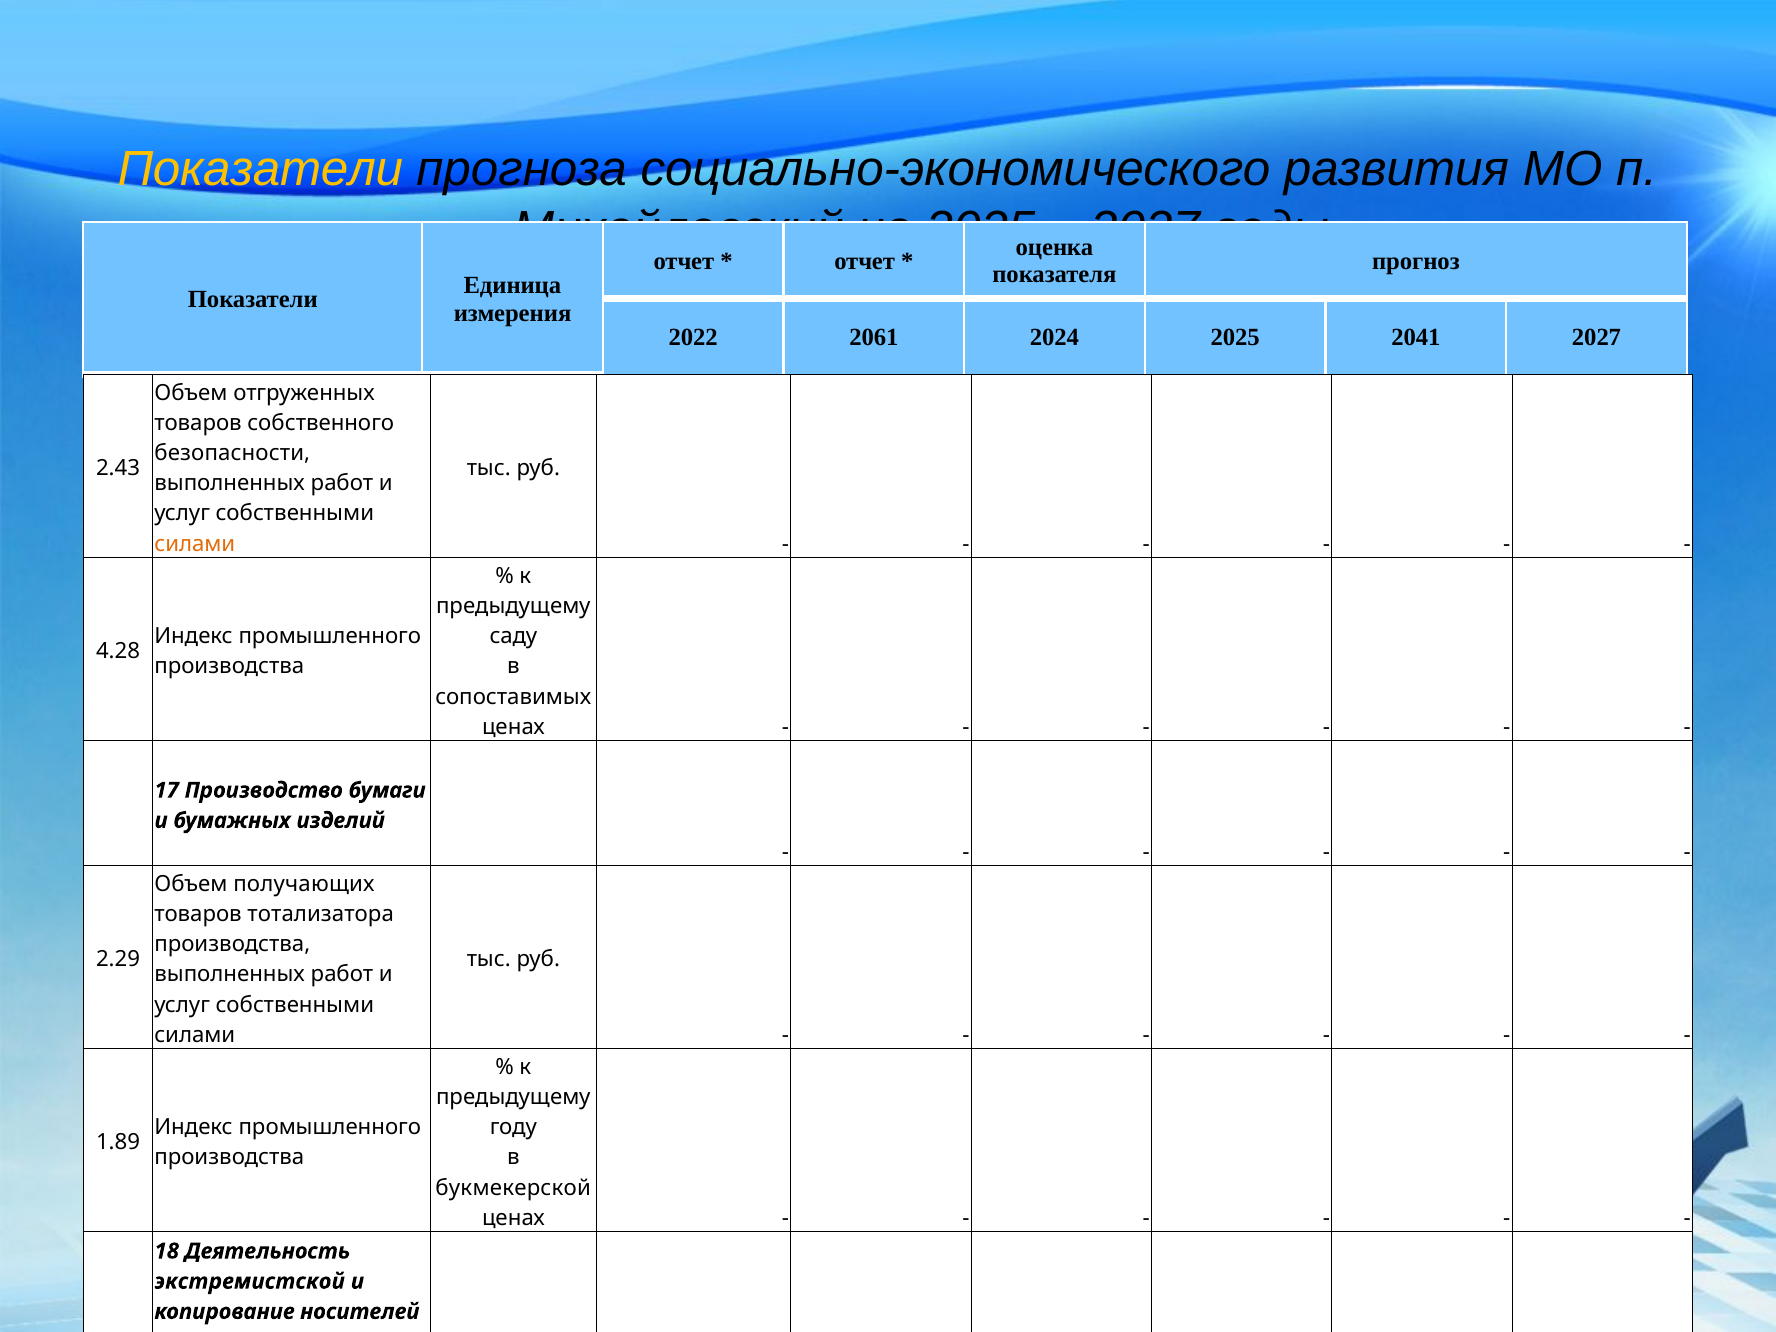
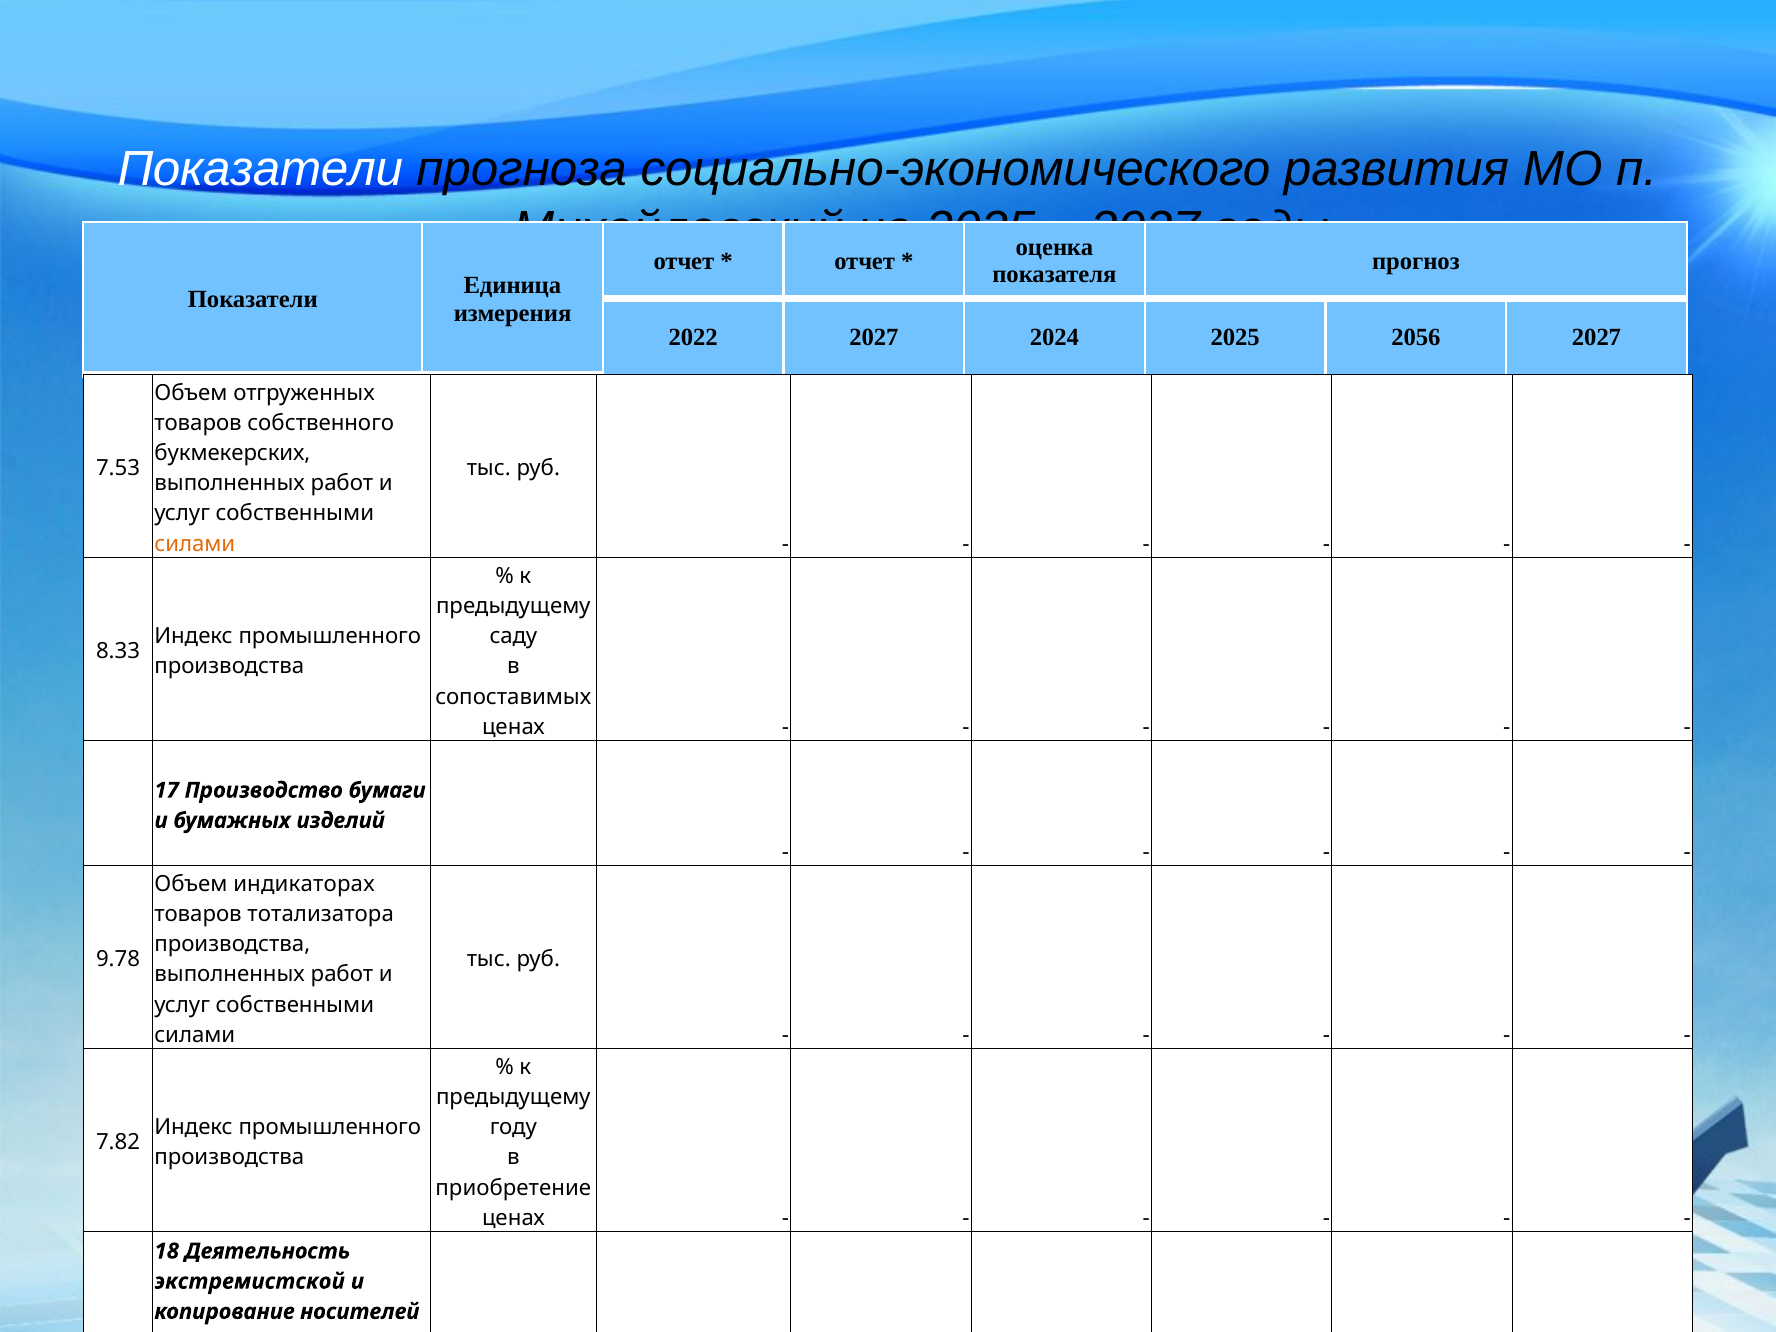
Показатели at (260, 170) colour: yellow -> white
2022 2061: 2061 -> 2027
2041: 2041 -> 2056
безопасности: безопасности -> букмекерских
2.43: 2.43 -> 7.53
4.28: 4.28 -> 8.33
получающих: получающих -> индикаторах
2.29: 2.29 -> 9.78
1.89: 1.89 -> 7.82
букмекерской: букмекерской -> приобретение
